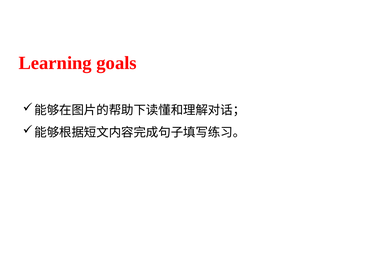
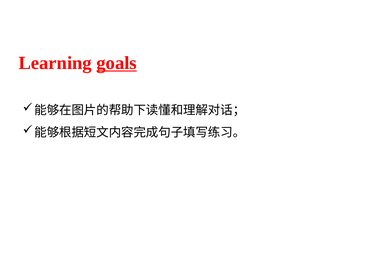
goals underline: none -> present
